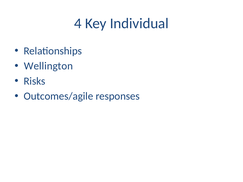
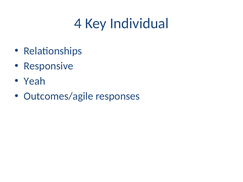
Wellington: Wellington -> Responsive
Risks: Risks -> Yeah
